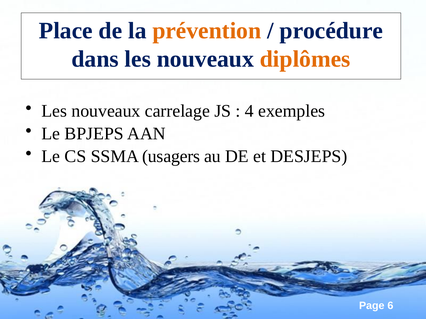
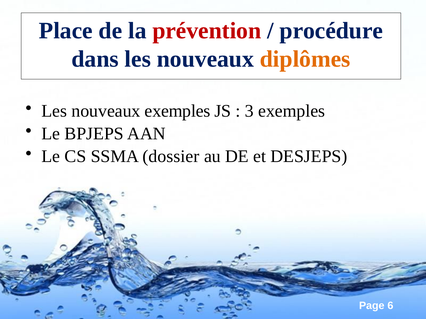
prévention colour: orange -> red
nouveaux carrelage: carrelage -> exemples
4: 4 -> 3
usagers: usagers -> dossier
